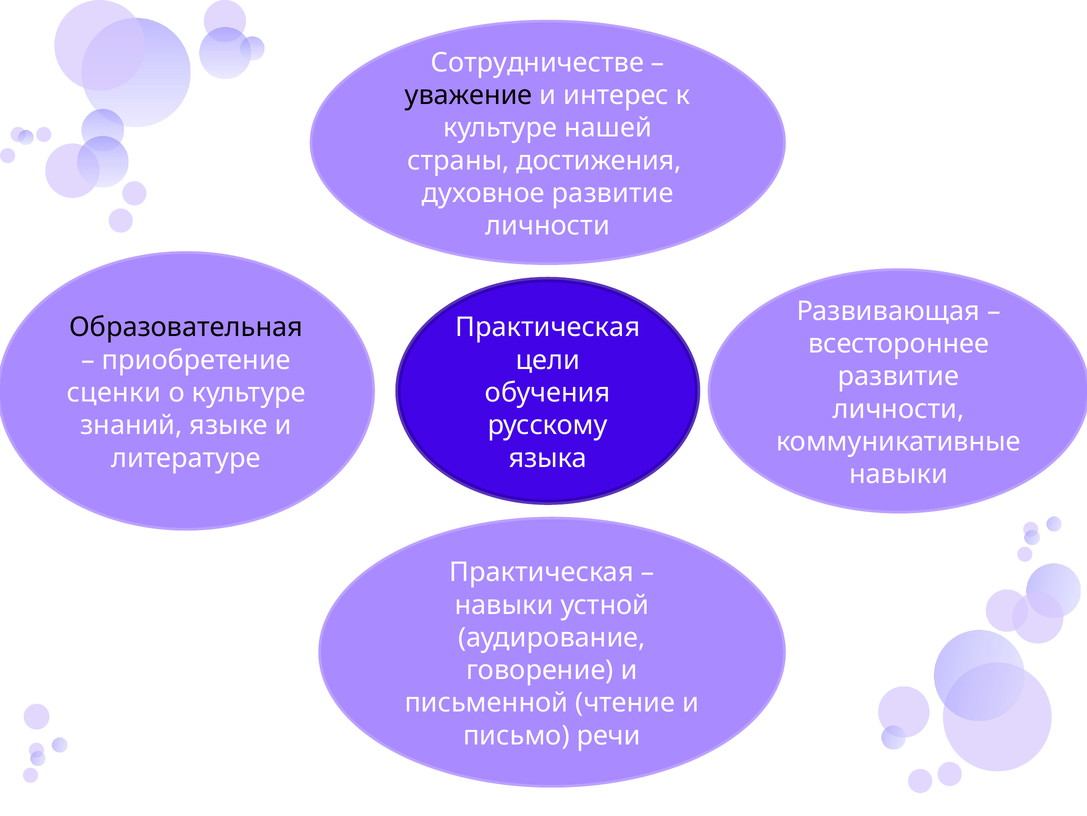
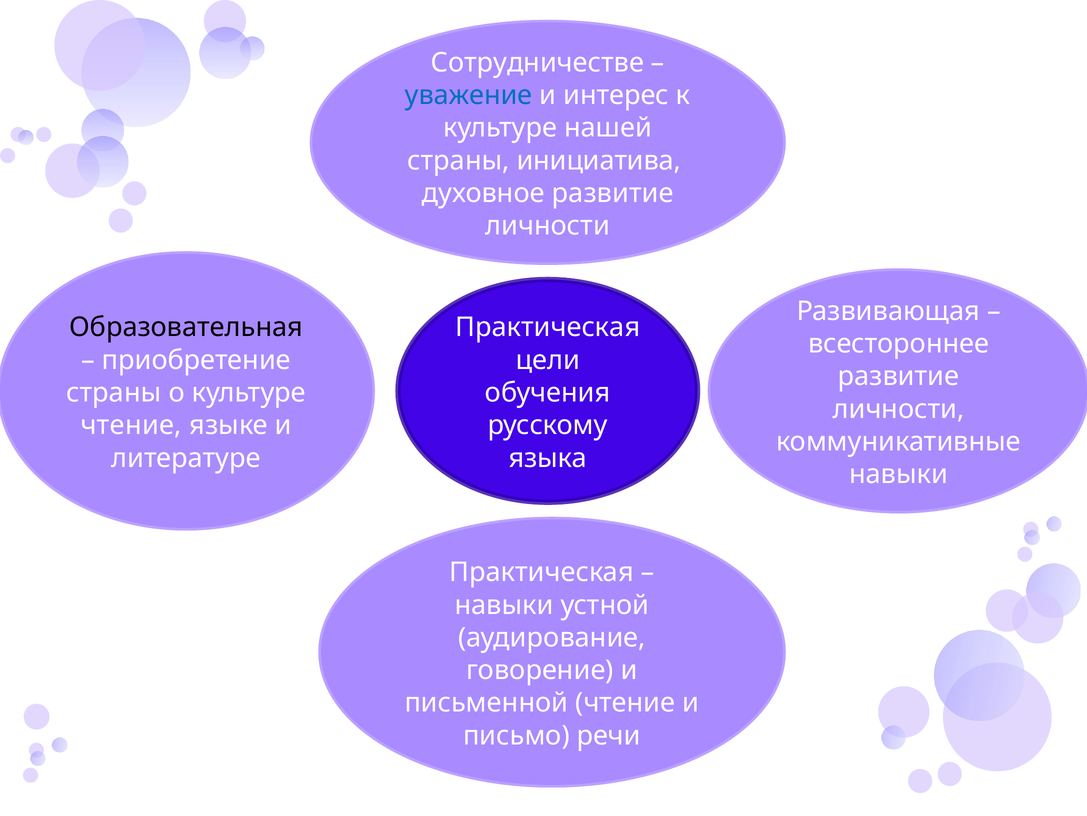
уважение colour: black -> blue
достижения: достижения -> инициатива
сценки at (114, 392): сценки -> страны
знаний at (131, 425): знаний -> чтение
